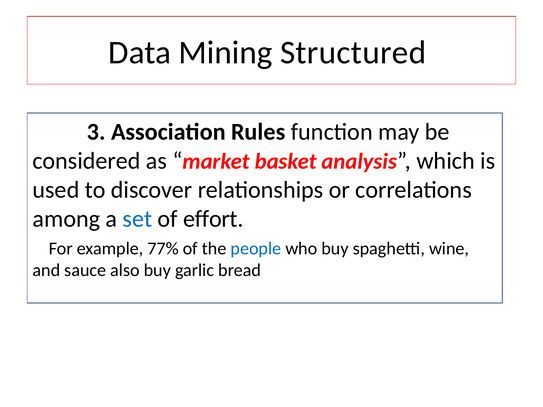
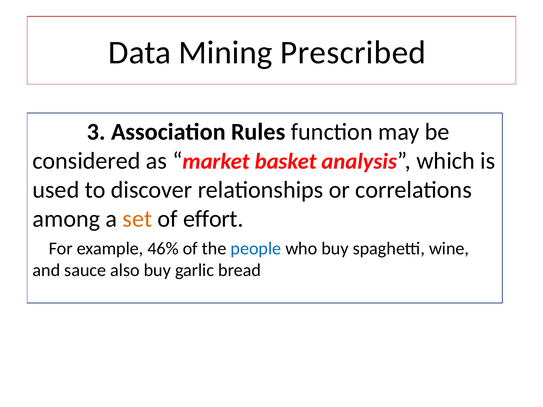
Structured: Structured -> Prescribed
set colour: blue -> orange
77%: 77% -> 46%
